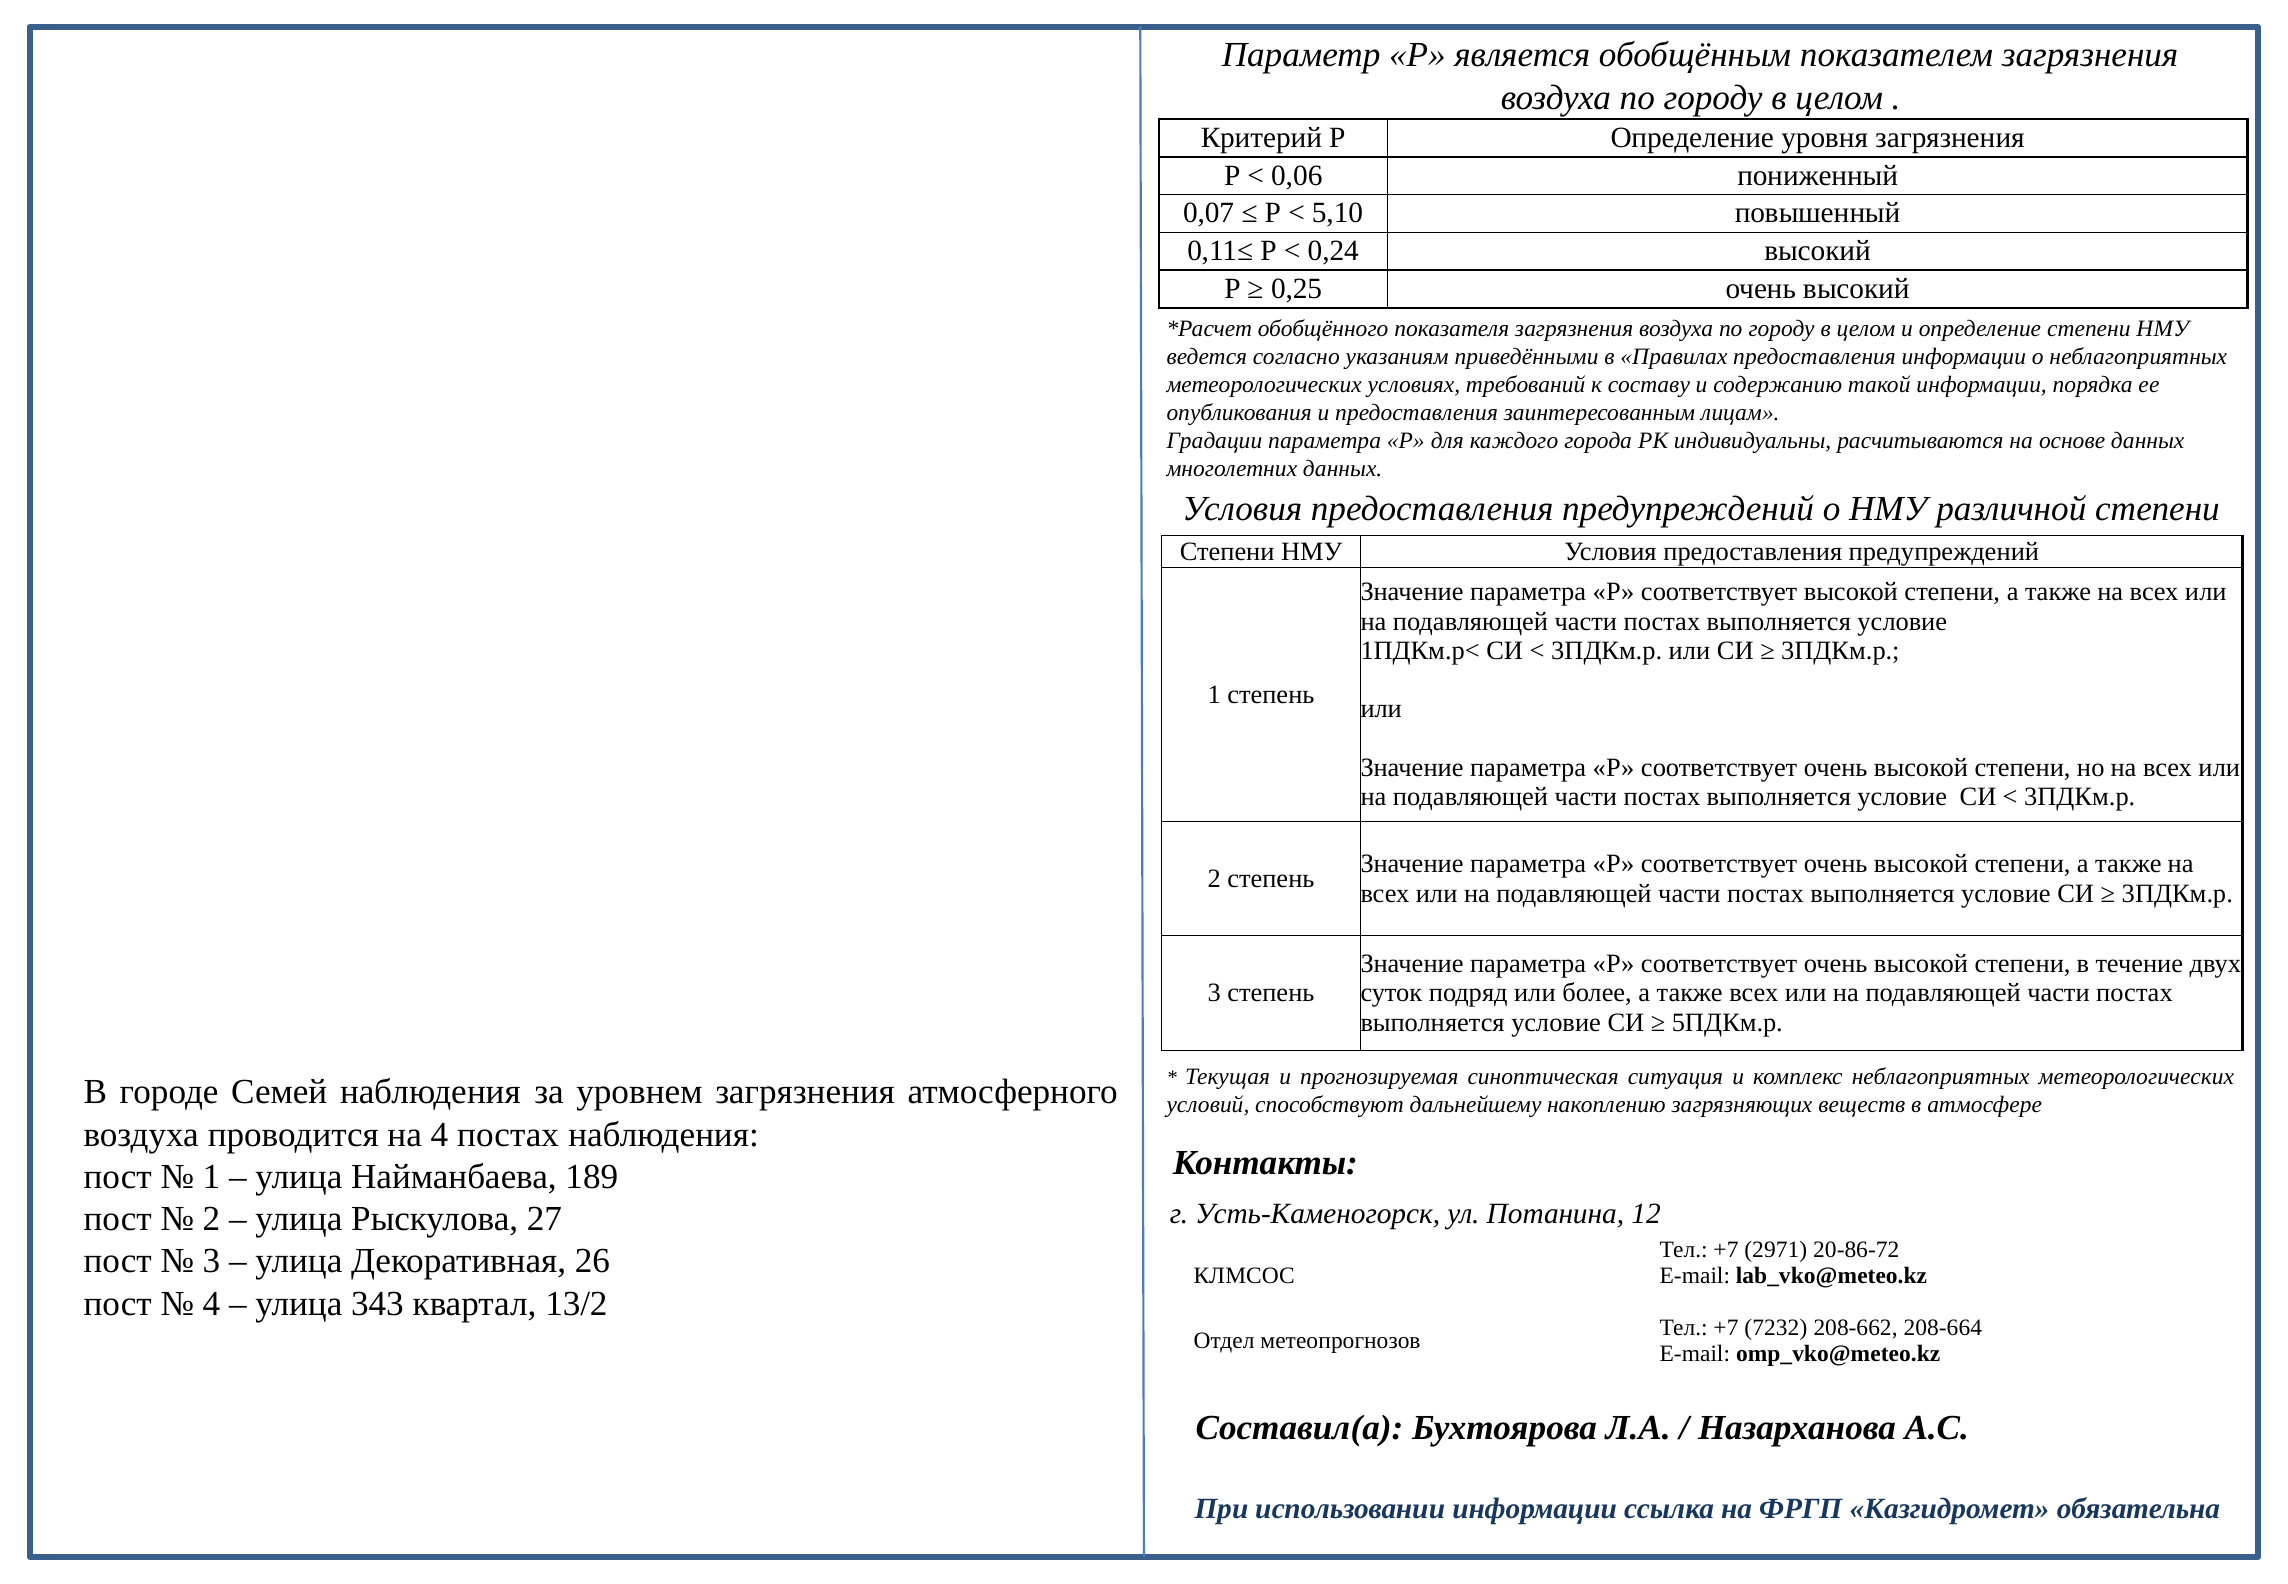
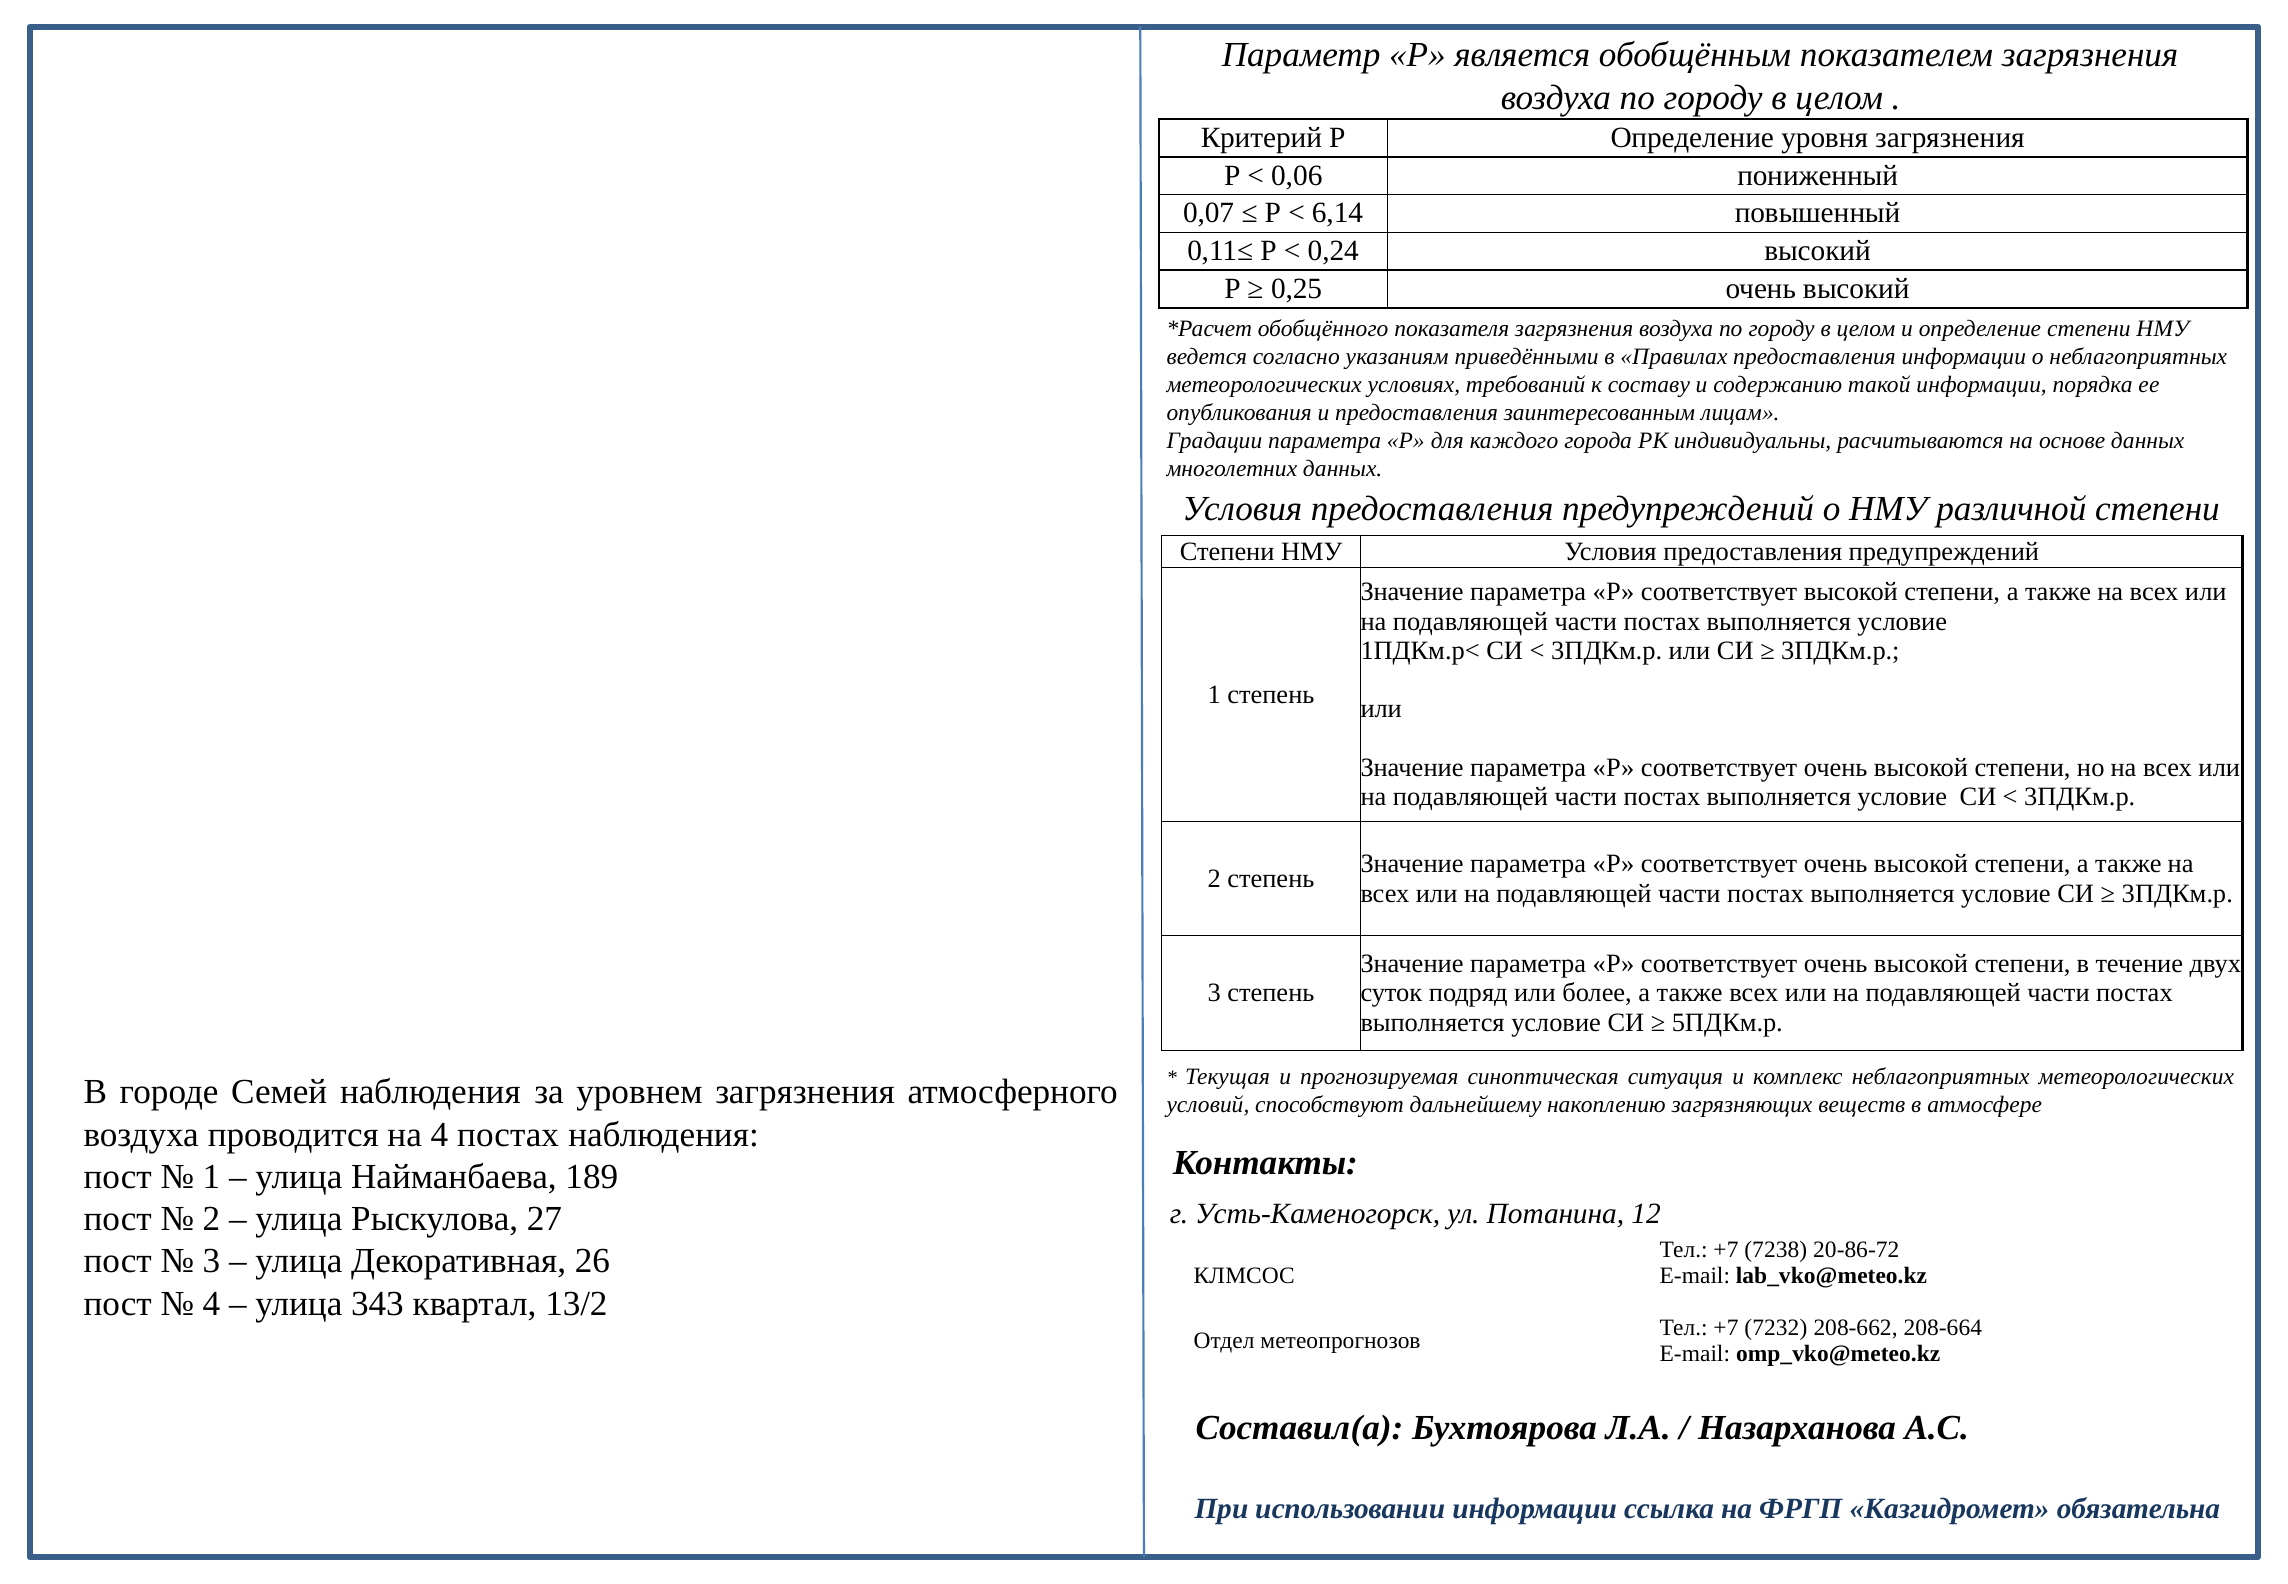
5,10: 5,10 -> 6,14
2971: 2971 -> 7238
